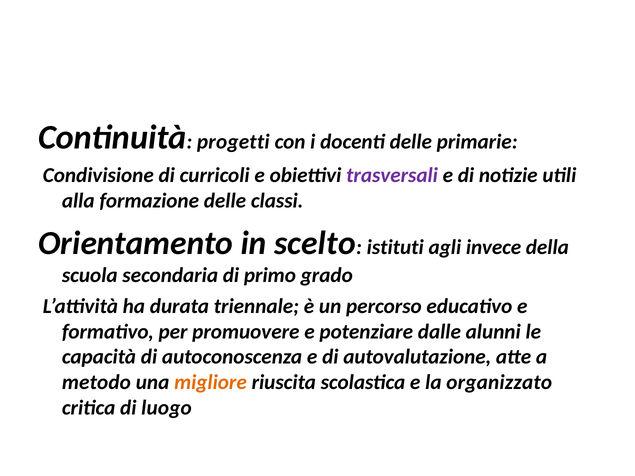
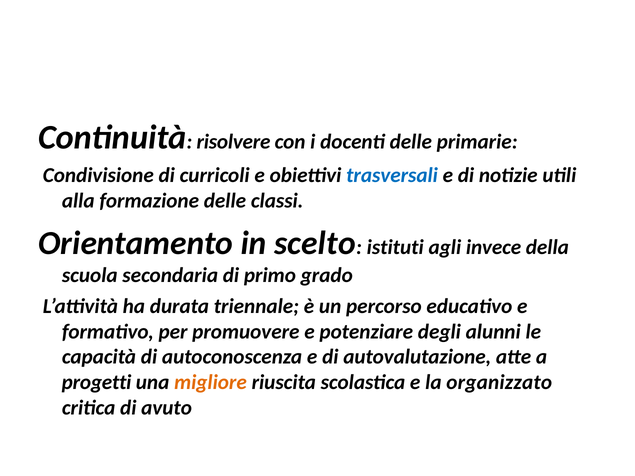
progetti: progetti -> risolvere
trasversali colour: purple -> blue
dalle: dalle -> degli
metodo: metodo -> progetti
luogo: luogo -> avuto
